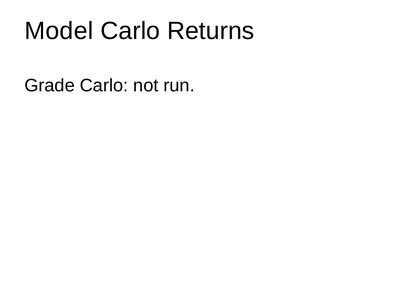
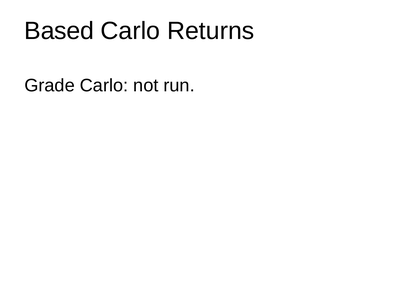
Model: Model -> Based
